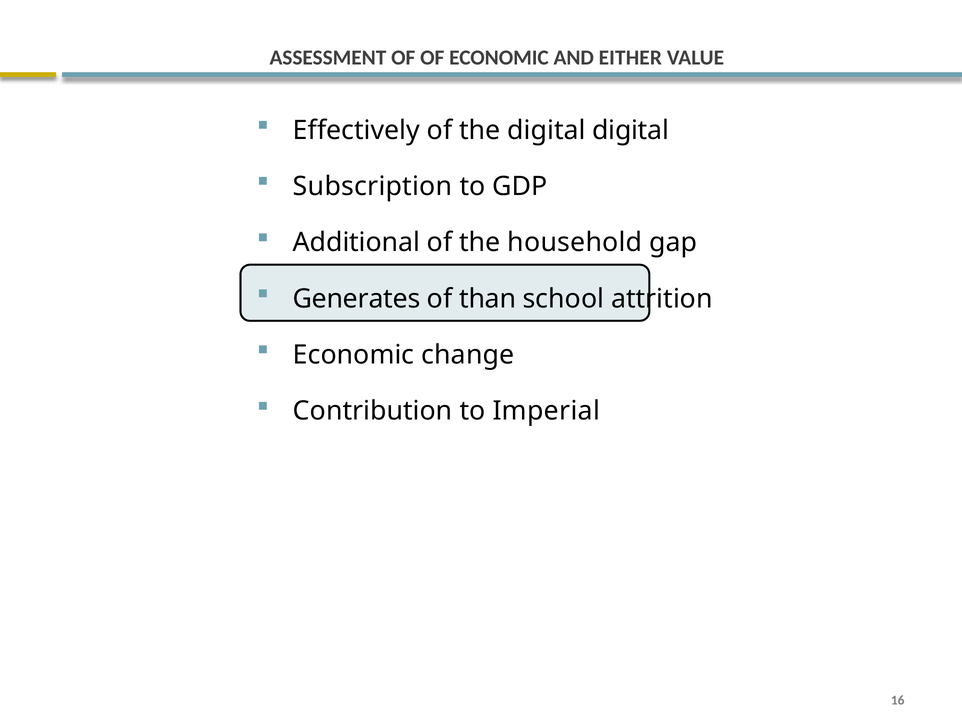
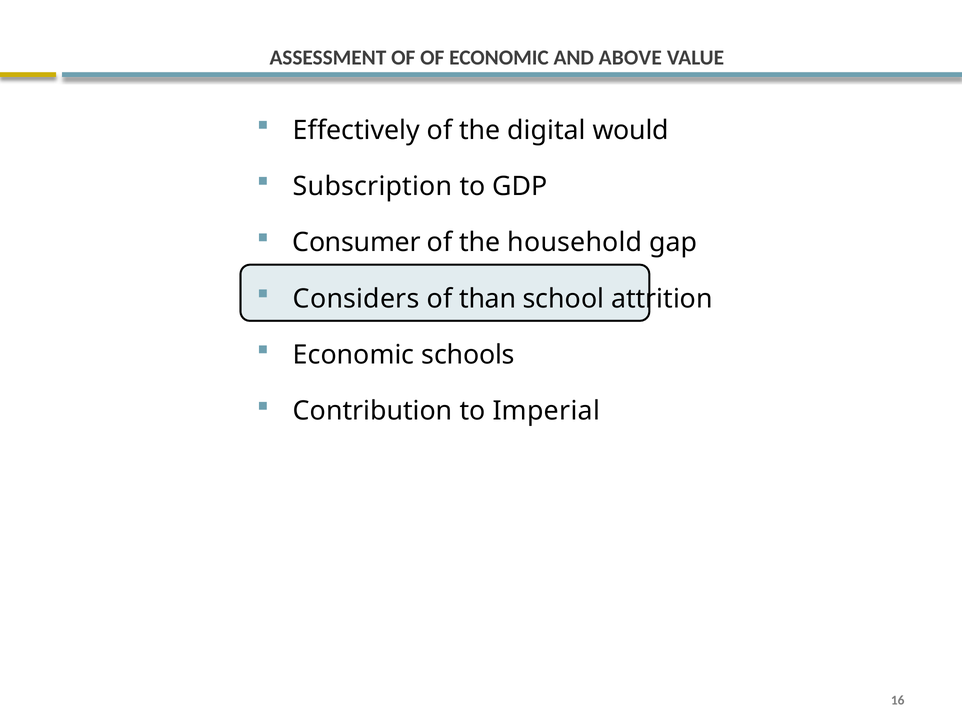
EITHER: EITHER -> ABOVE
digital digital: digital -> would
Additional: Additional -> Consumer
Generates: Generates -> Considers
change: change -> schools
